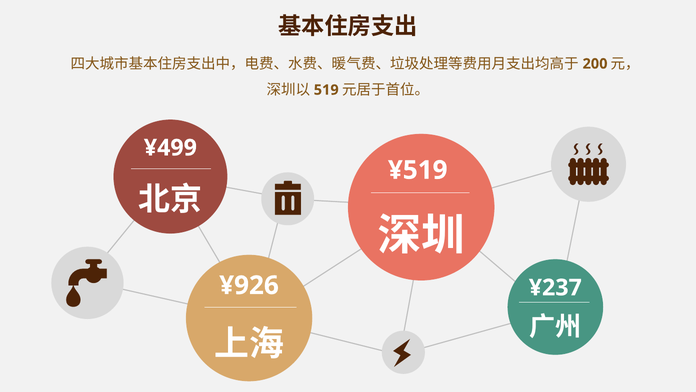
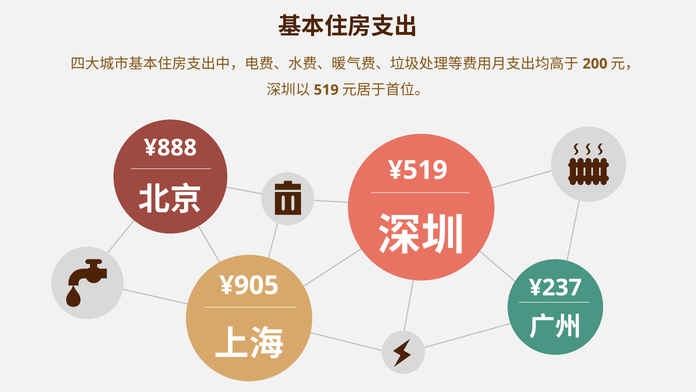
¥499: ¥499 -> ¥888
¥926: ¥926 -> ¥905
